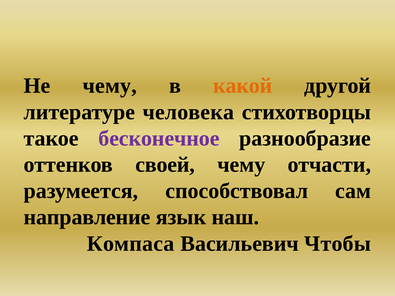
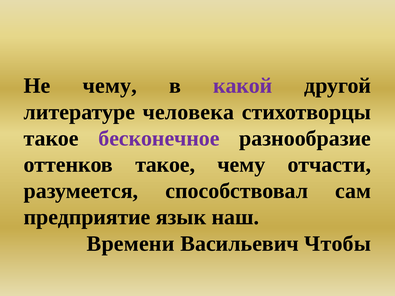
какой colour: orange -> purple
оттенков своей: своей -> такое
направление: направление -> предприятие
Компаса: Компаса -> Времени
